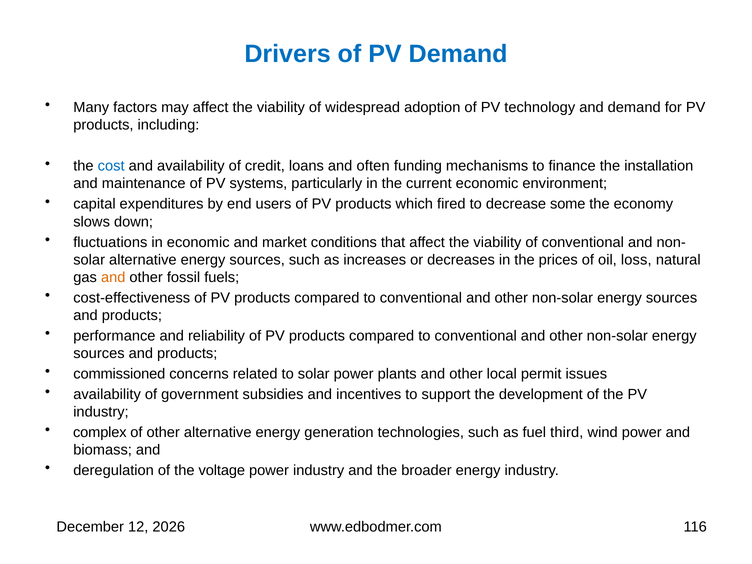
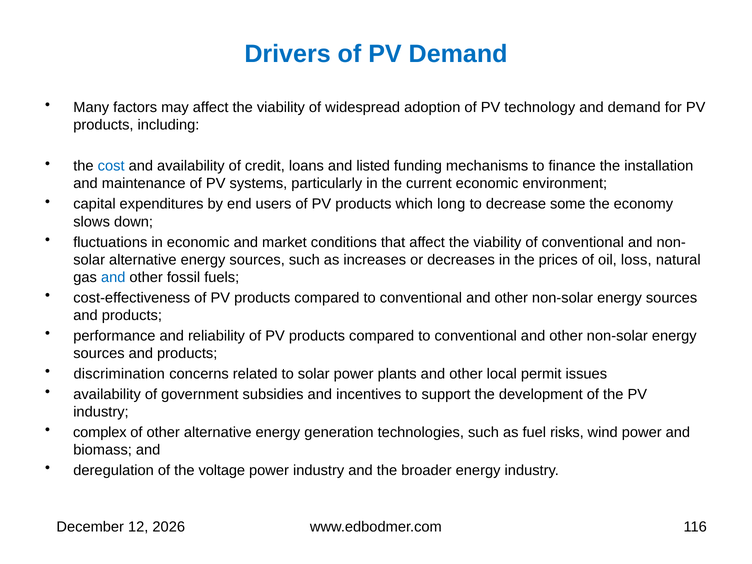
often: often -> listed
fired: fired -> long
and at (113, 277) colour: orange -> blue
commissioned: commissioned -> discrimination
third: third -> risks
